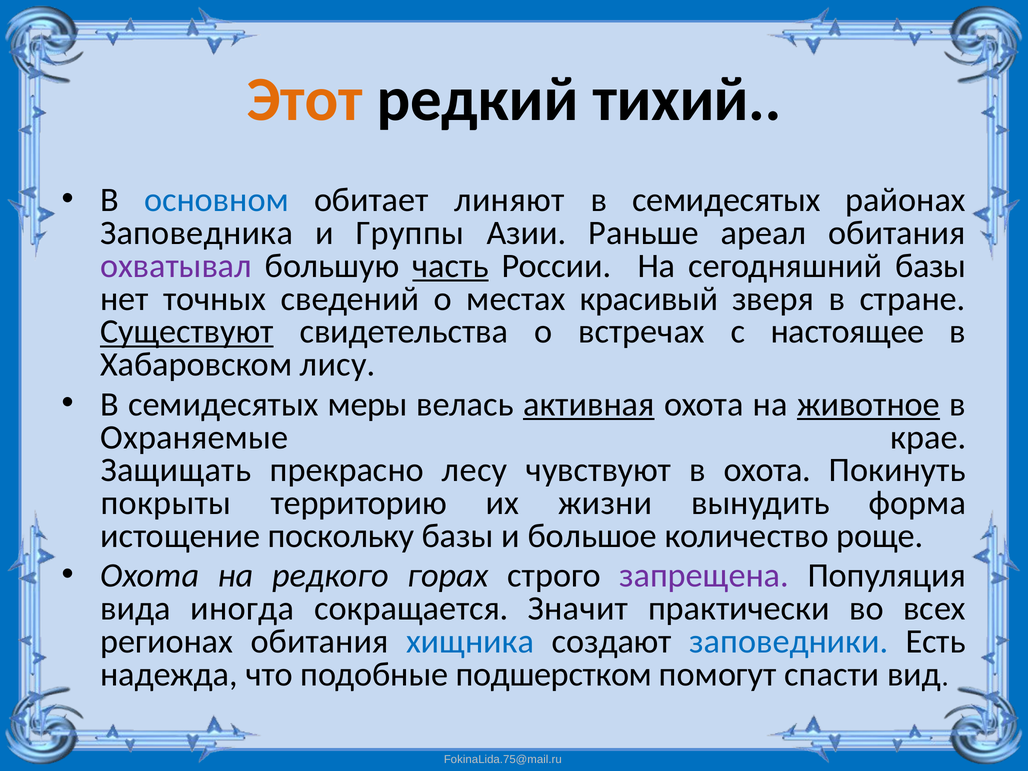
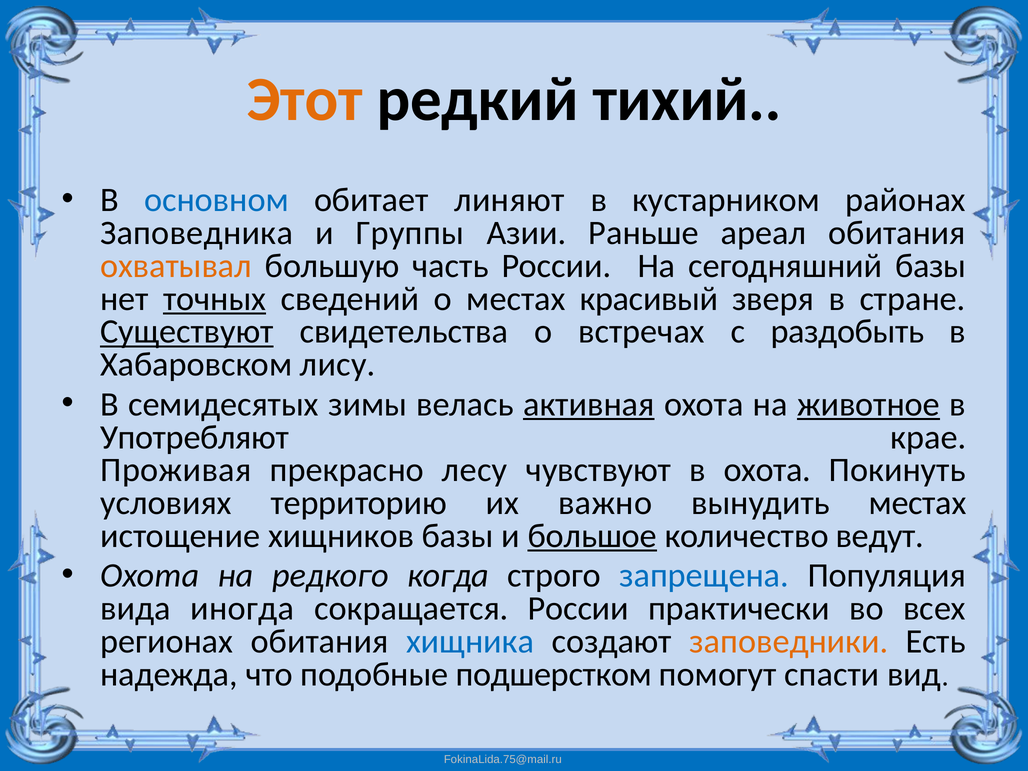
семидесятых at (726, 200): семидесятых -> кустарником
охватывал colour: purple -> orange
часть underline: present -> none
точных underline: none -> present
настоящее: настоящее -> раздобыть
меры: меры -> зимы
Охраняемые: Охраняемые -> Употребляют
Защищать: Защищать -> Проживая
покрыты: покрыты -> условиях
жизни: жизни -> важно
вынудить форма: форма -> местах
поскольку: поскольку -> хищников
большое underline: none -> present
роще: роще -> ведут
горах: горах -> когда
запрещена colour: purple -> blue
сокращается Значит: Значит -> России
заповедники colour: blue -> orange
